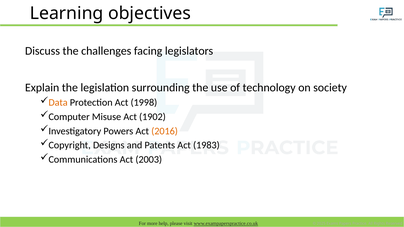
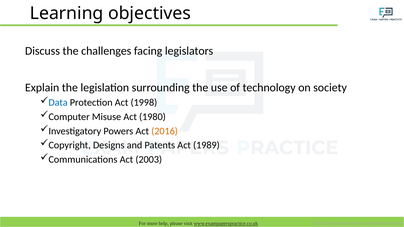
Data colour: orange -> blue
1902: 1902 -> 1980
1983: 1983 -> 1989
